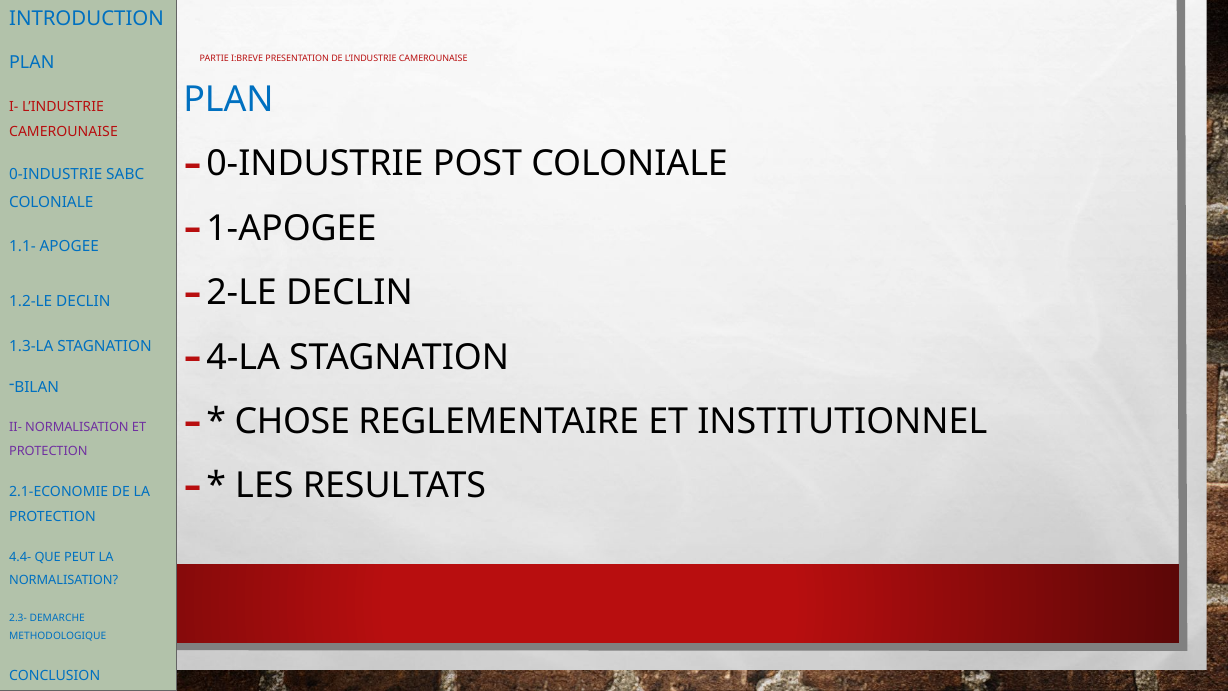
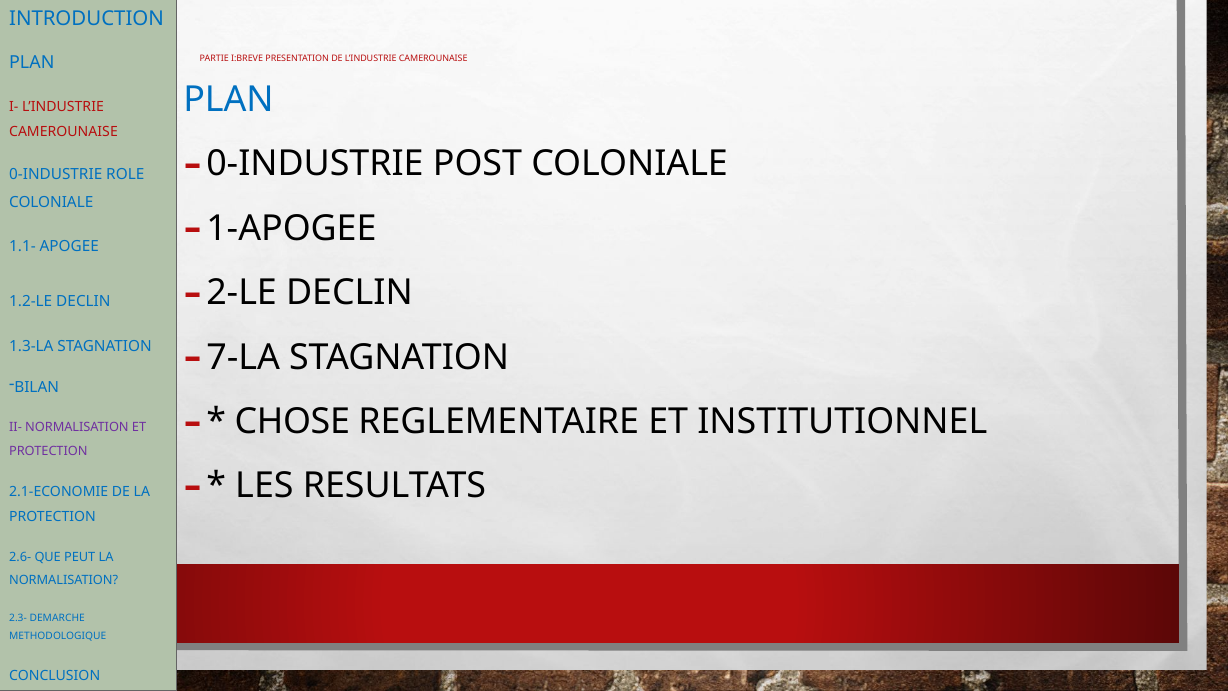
SABC: SABC -> ROLE
4-LA: 4-LA -> 7-LA
4.4-: 4.4- -> 2.6-
